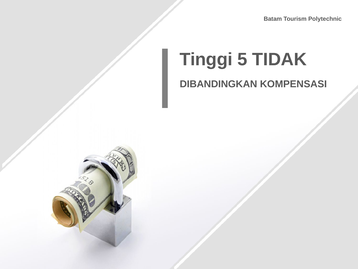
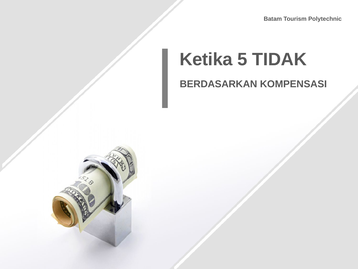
Tinggi: Tinggi -> Ketika
DIBANDINGKAN: DIBANDINGKAN -> BERDASARKAN
